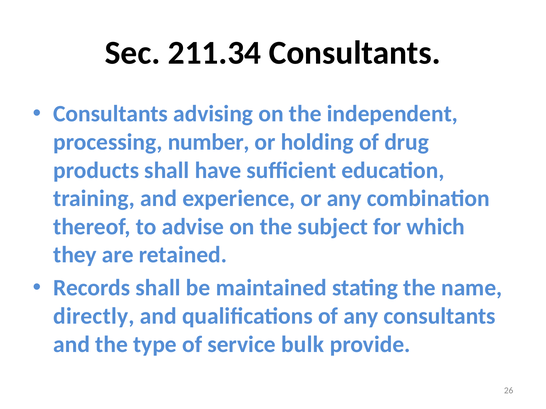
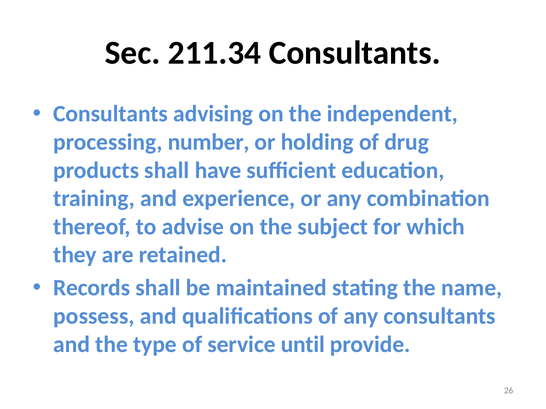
directly: directly -> possess
bulk: bulk -> until
